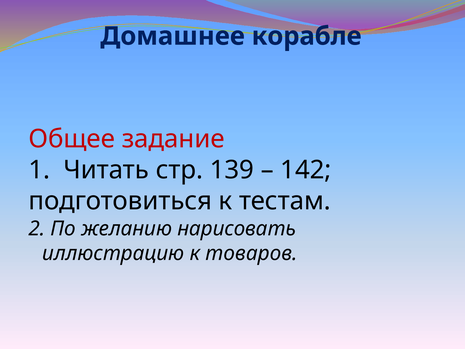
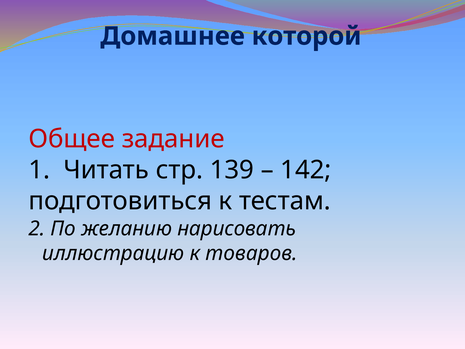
корабле: корабле -> которой
